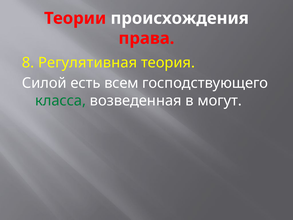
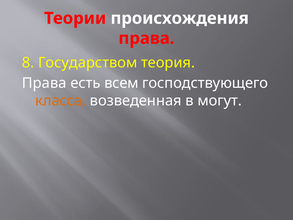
Регулятивная: Регулятивная -> Государством
Силой at (44, 83): Силой -> Права
класса colour: green -> orange
